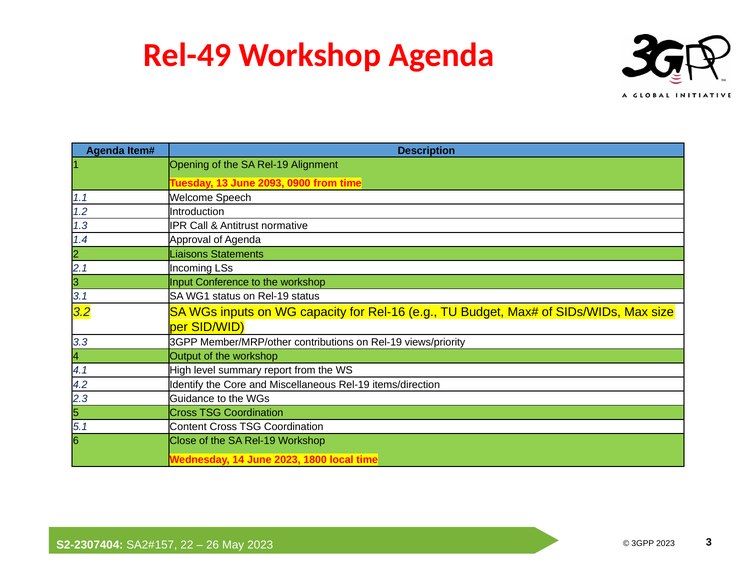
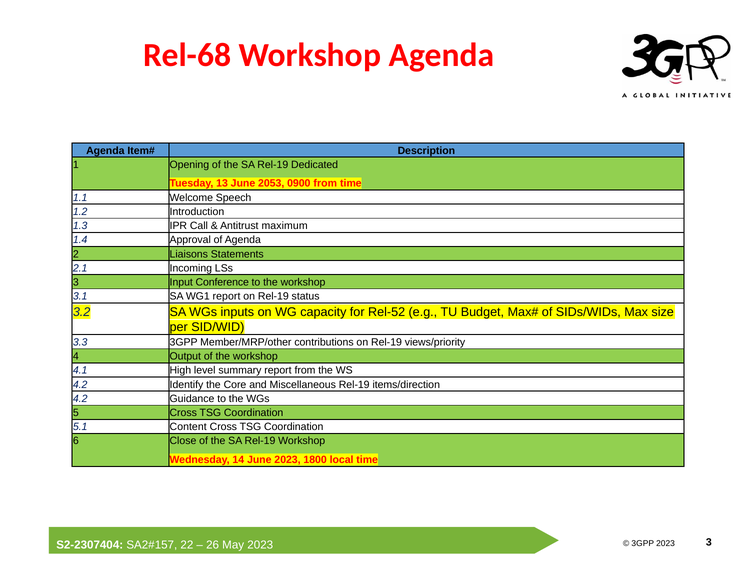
Rel-49: Rel-49 -> Rel-68
Alignment: Alignment -> Dedicated
2093: 2093 -> 2053
normative: normative -> maximum
WG1 status: status -> report
Rel-16: Rel-16 -> Rel-52
2.3 at (80, 399): 2.3 -> 4.2
